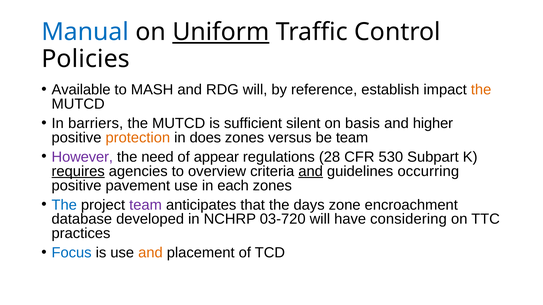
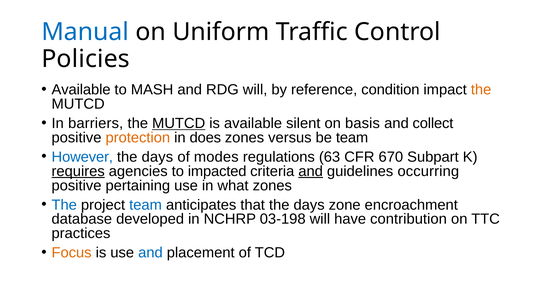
Uniform underline: present -> none
establish: establish -> condition
MUTCD at (179, 124) underline: none -> present
is sufficient: sufficient -> available
higher: higher -> collect
However colour: purple -> blue
need at (158, 157): need -> days
appear: appear -> modes
28: 28 -> 63
530: 530 -> 670
overview: overview -> impacted
pavement: pavement -> pertaining
each: each -> what
team at (146, 205) colour: purple -> blue
03-720: 03-720 -> 03-198
considering: considering -> contribution
Focus colour: blue -> orange
and at (150, 253) colour: orange -> blue
